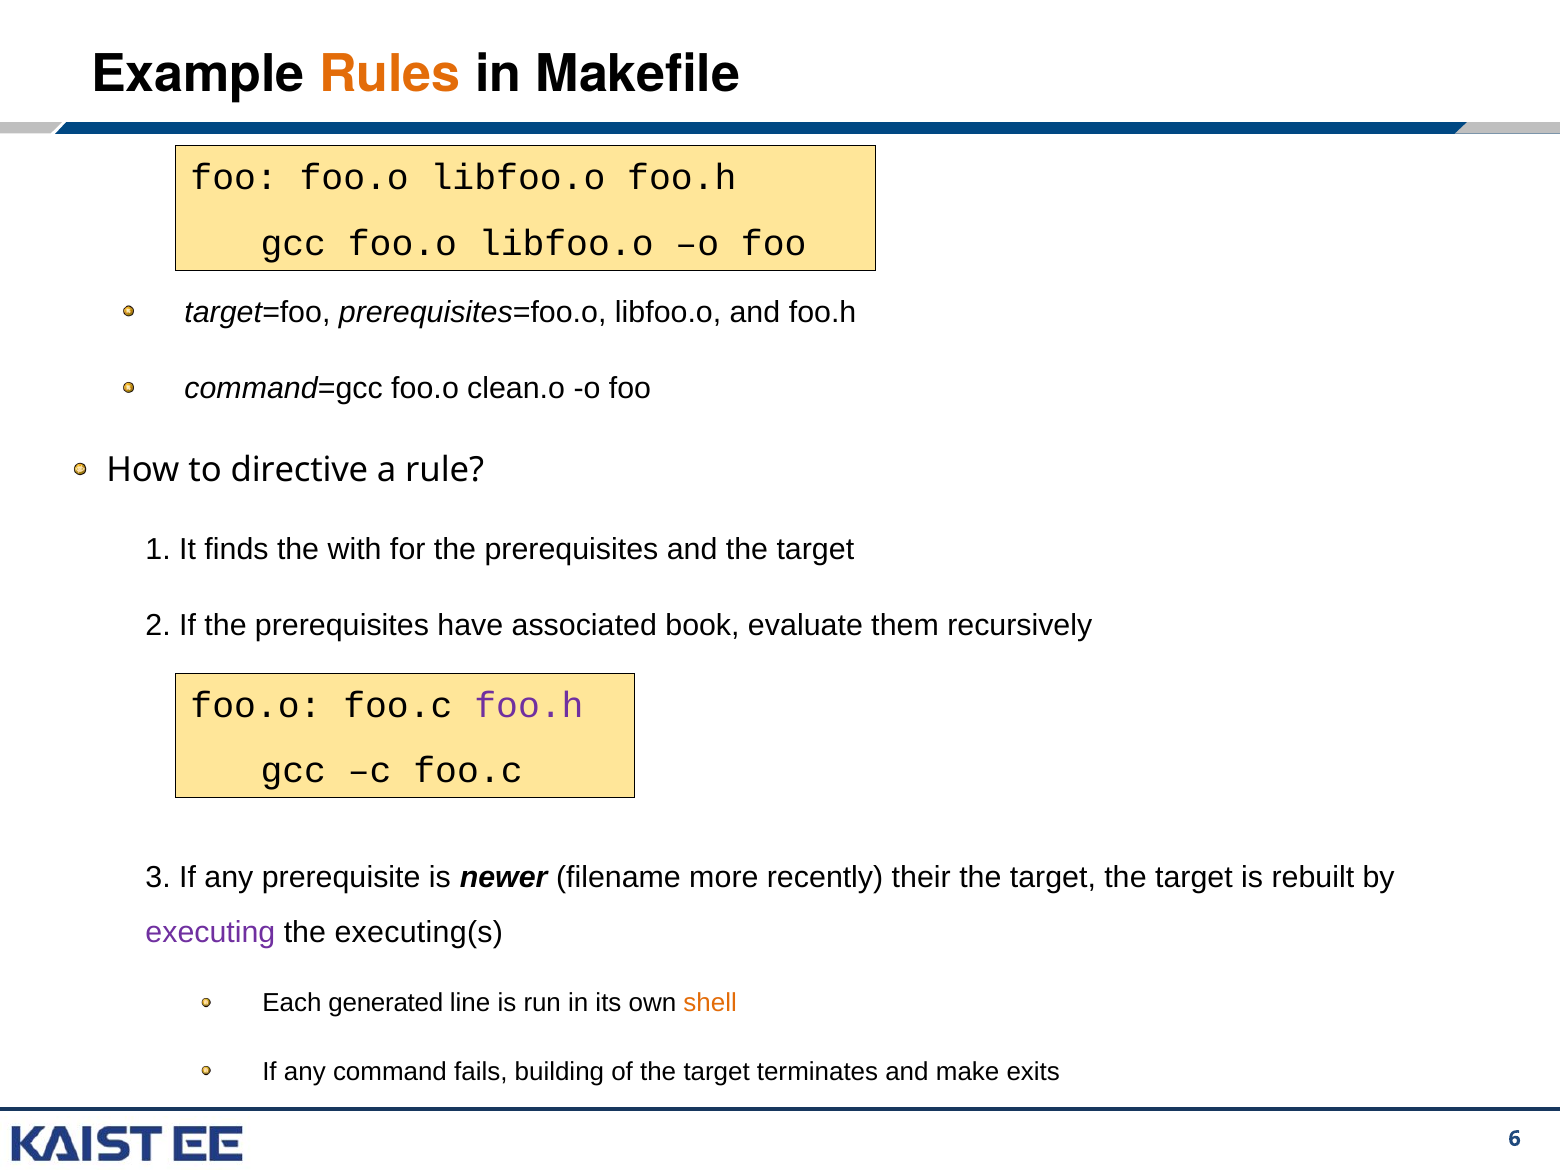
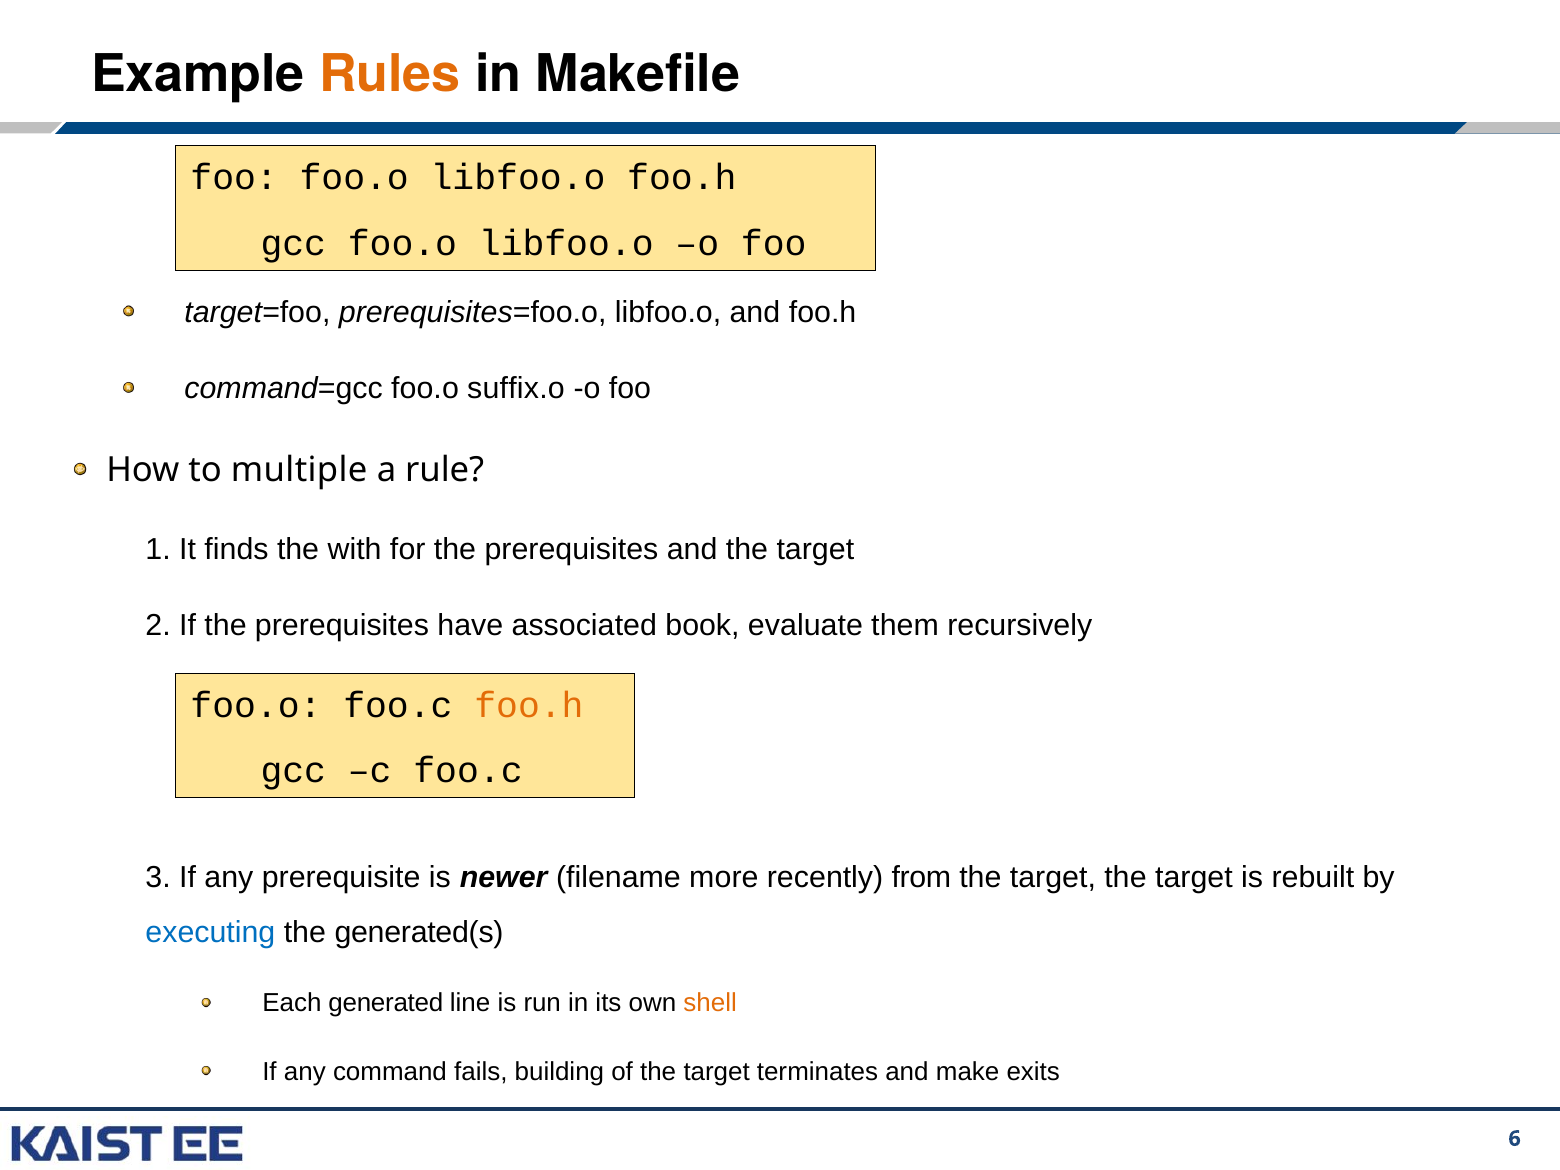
clean.o: clean.o -> suffix.o
directive: directive -> multiple
foo.h at (529, 705) colour: purple -> orange
their: their -> from
executing colour: purple -> blue
executing(s: executing(s -> generated(s
